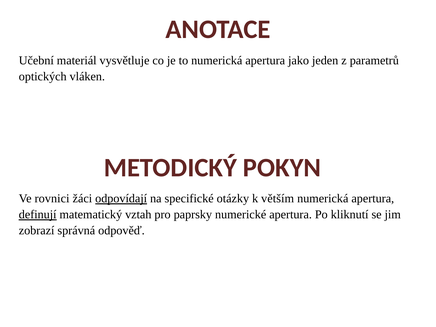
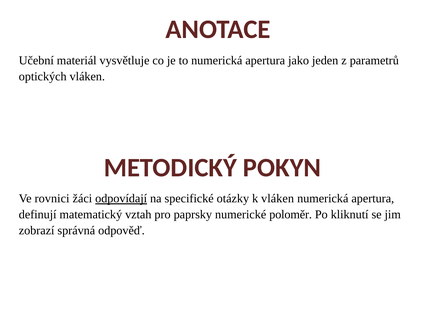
k větším: větším -> vláken
definují underline: present -> none
numerické apertura: apertura -> poloměr
